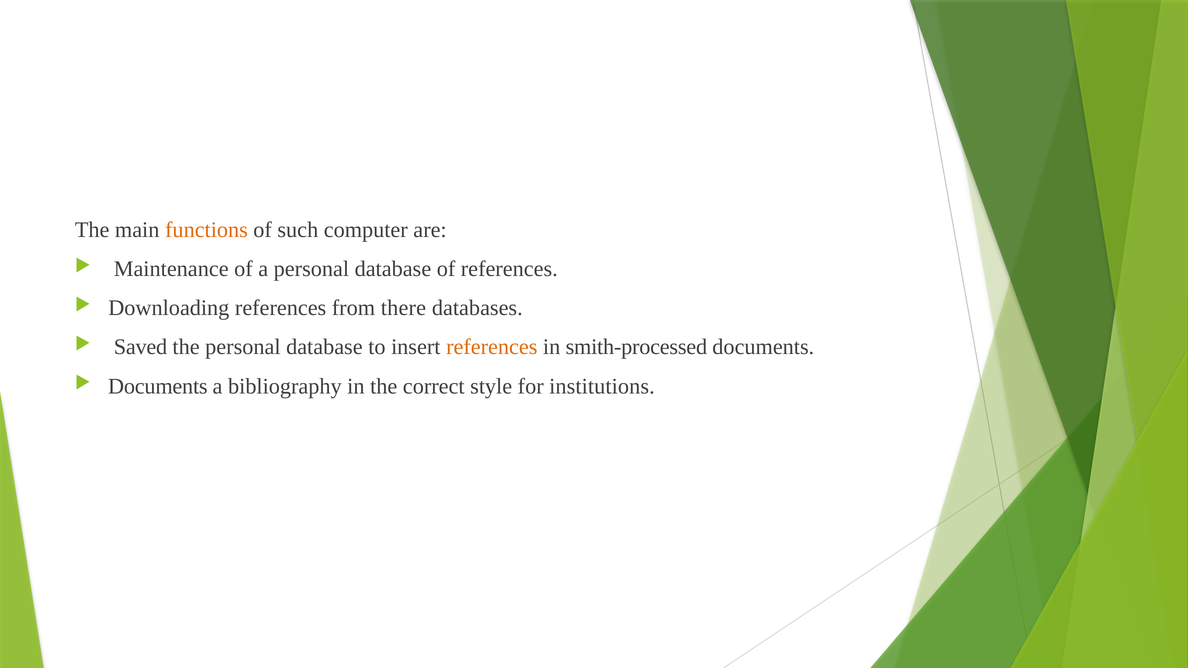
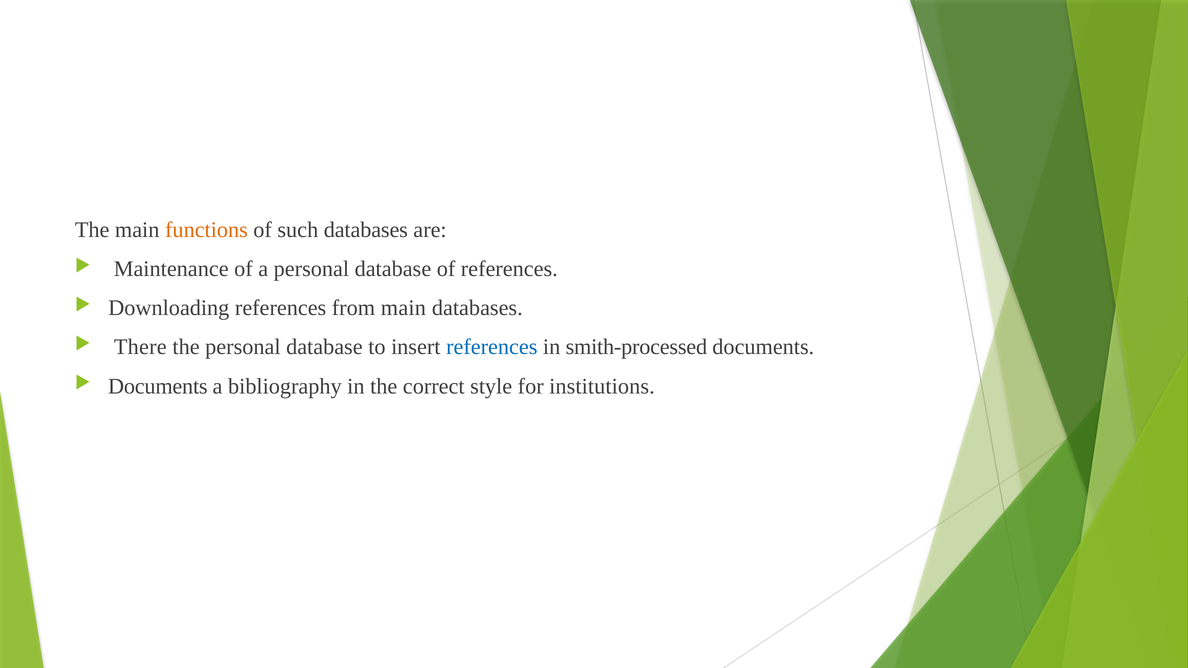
such computer: computer -> databases
from there: there -> main
Saved: Saved -> There
references at (492, 347) colour: orange -> blue
